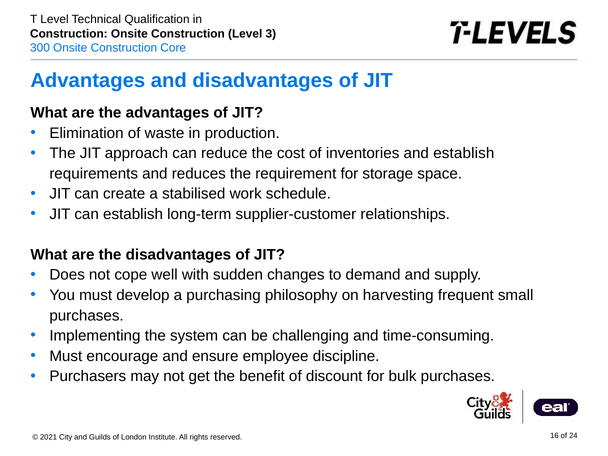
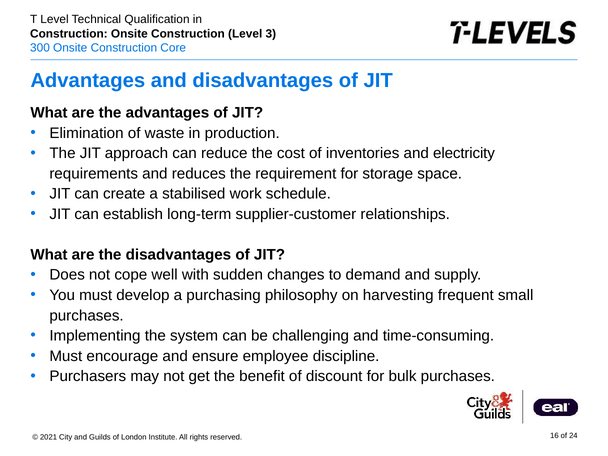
and establish: establish -> electricity
